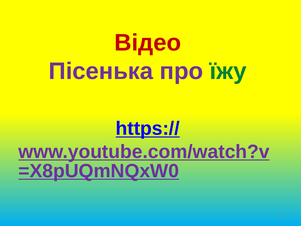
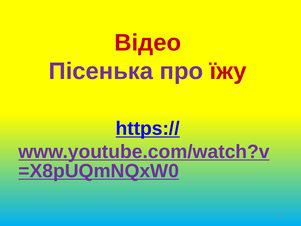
їжу colour: green -> red
